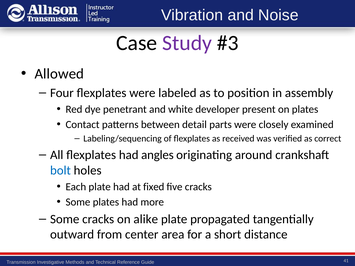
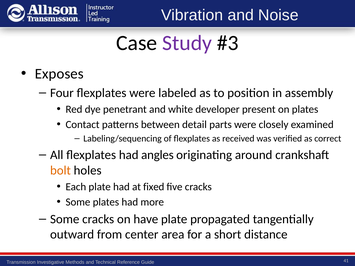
Allowed: Allowed -> Exposes
bolt colour: blue -> orange
alike: alike -> have
